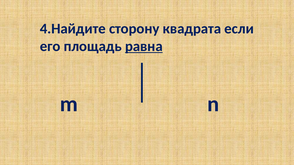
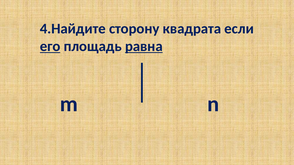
его underline: none -> present
